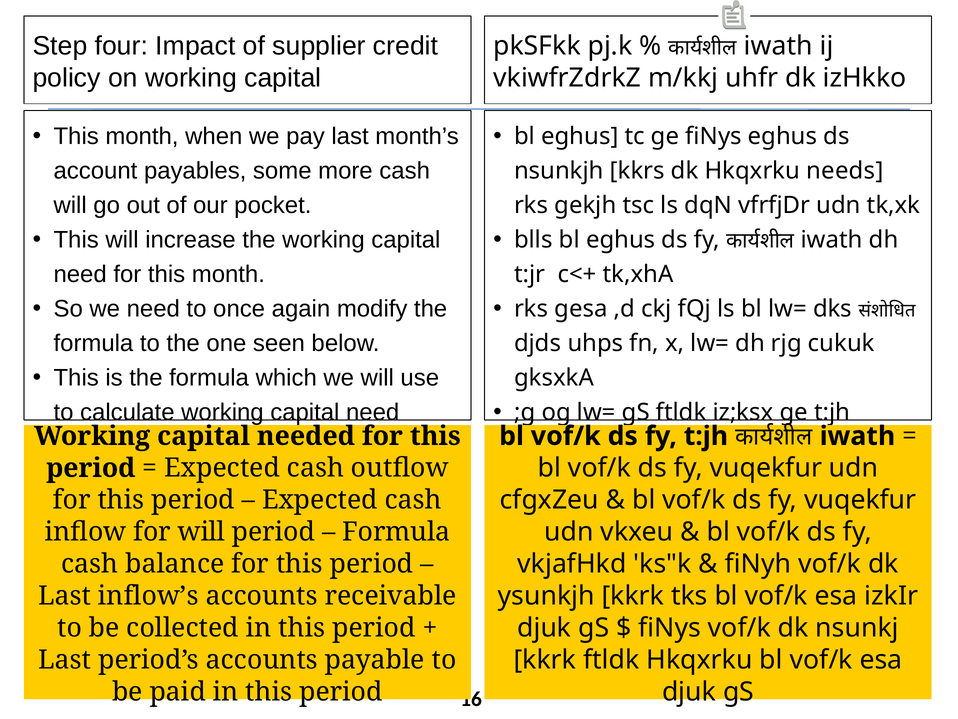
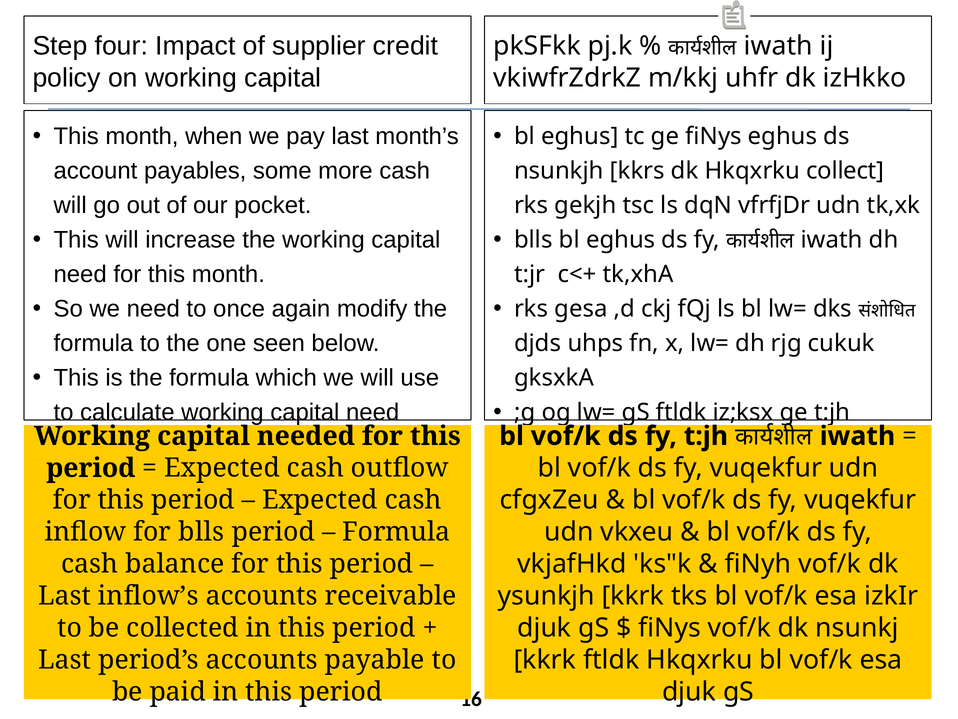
needs: needs -> collect
for will: will -> blls
